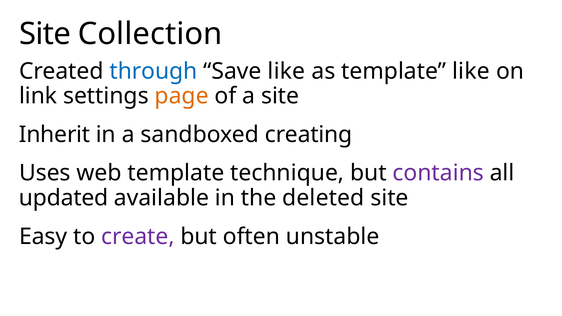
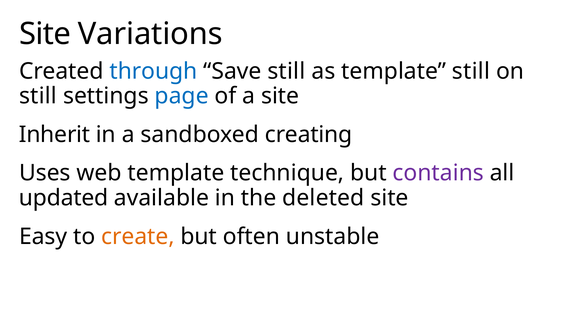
Collection: Collection -> Variations
Save like: like -> still
template like: like -> still
link at (38, 96): link -> still
page colour: orange -> blue
create colour: purple -> orange
